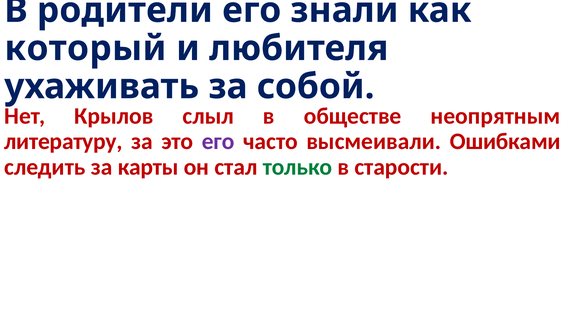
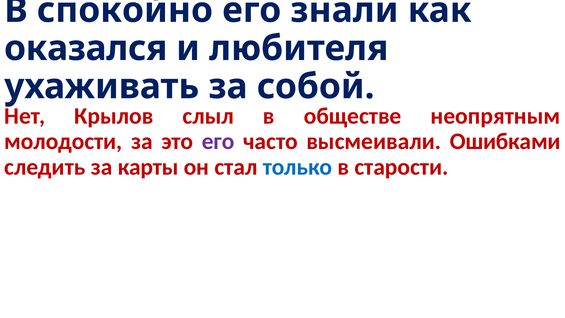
родители: родители -> спокойно
который: который -> оказался
литературу: литературу -> молодости
только colour: green -> blue
